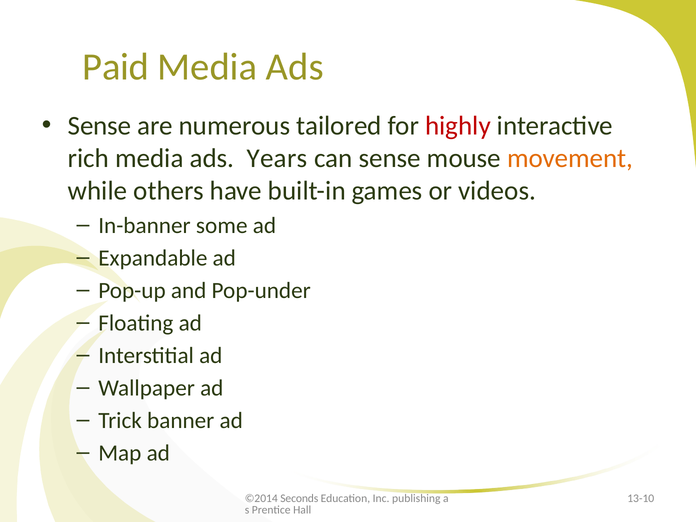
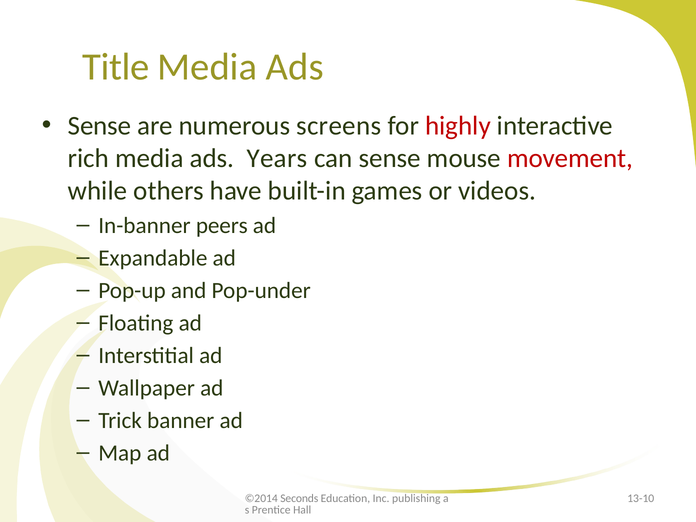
Paid: Paid -> Title
tailored: tailored -> screens
movement colour: orange -> red
some: some -> peers
